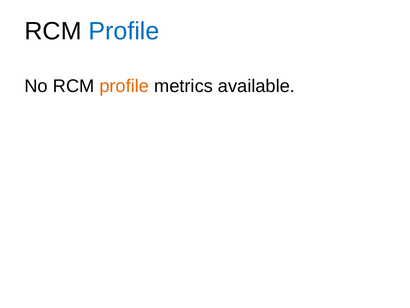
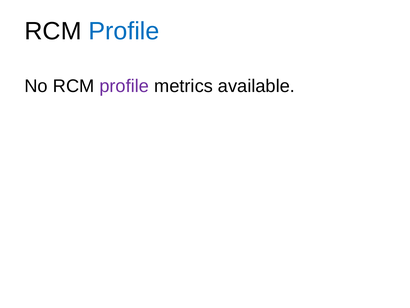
profile at (124, 86) colour: orange -> purple
